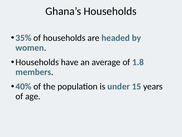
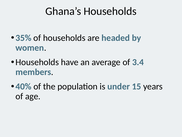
1.8: 1.8 -> 3.4
